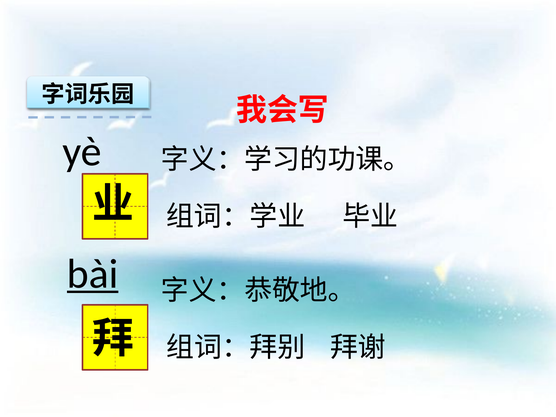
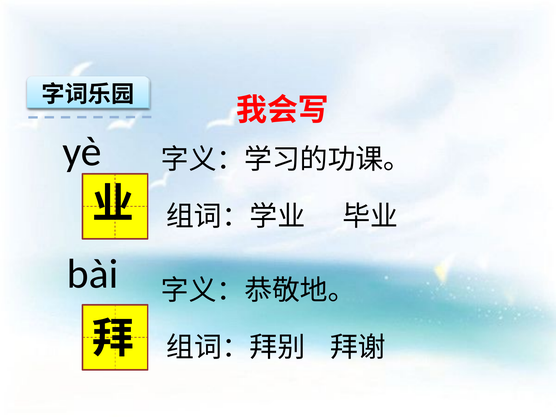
bài underline: present -> none
